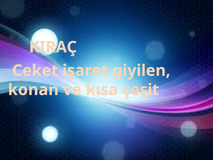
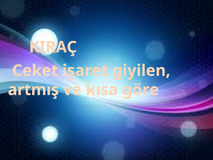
konan: konan -> artmış
çeşit: çeşit -> göre
